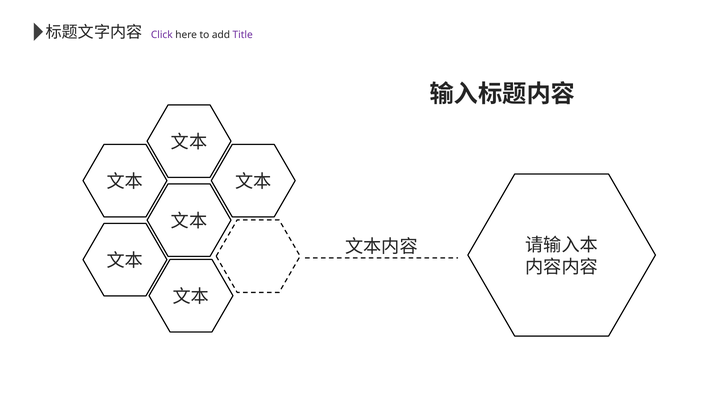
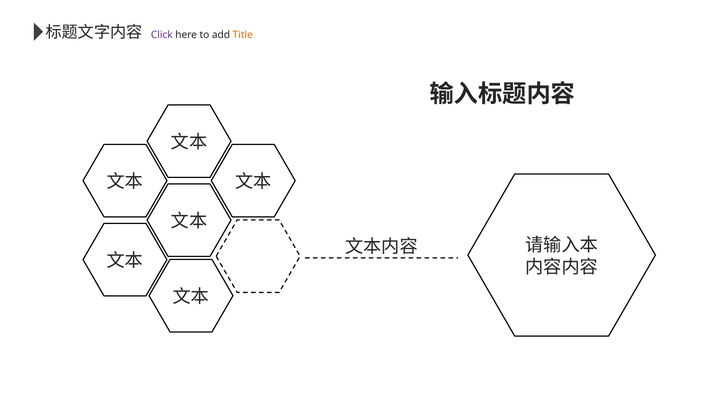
Title colour: purple -> orange
